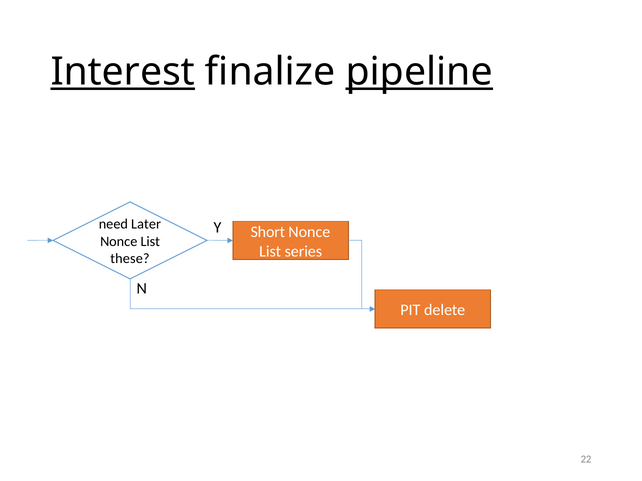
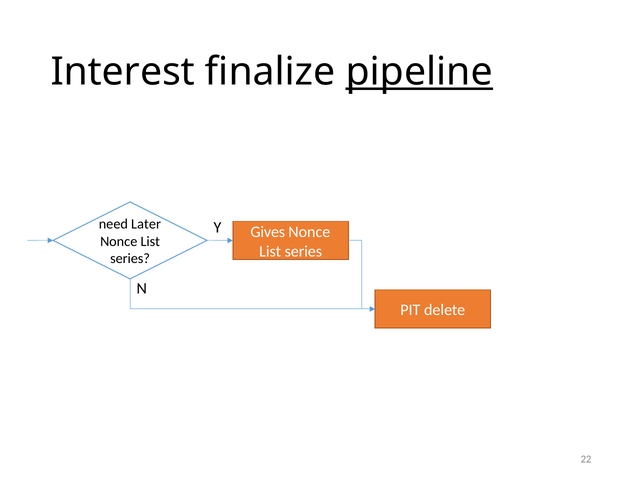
Interest underline: present -> none
Short: Short -> Gives
these at (130, 259): these -> series
